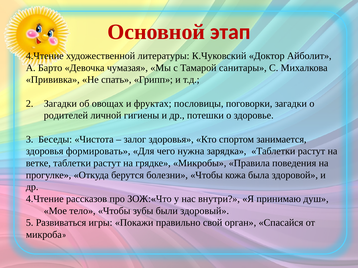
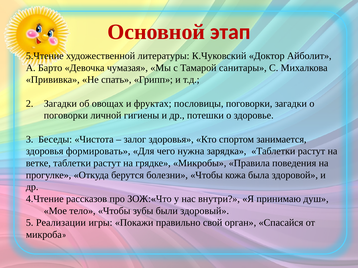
4.Чтение at (45, 56): 4.Чтение -> 5.Чтение
родителей at (66, 116): родителей -> поговорки
Развиваться: Развиваться -> Реализации
